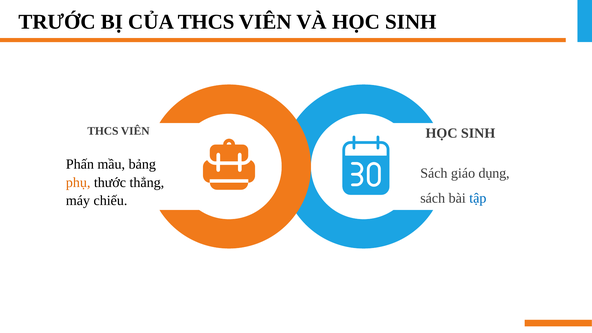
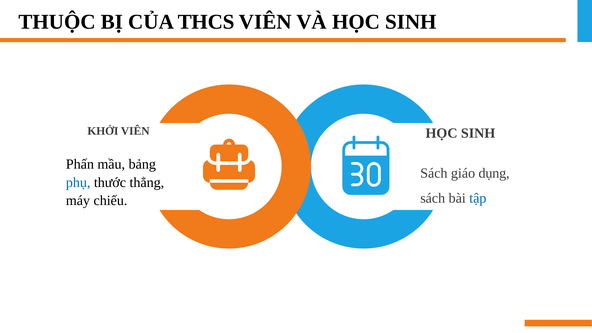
TRƯỚC: TRƯỚC -> THUỘC
THCS at (103, 131): THCS -> KHỞI
phụ colour: orange -> blue
